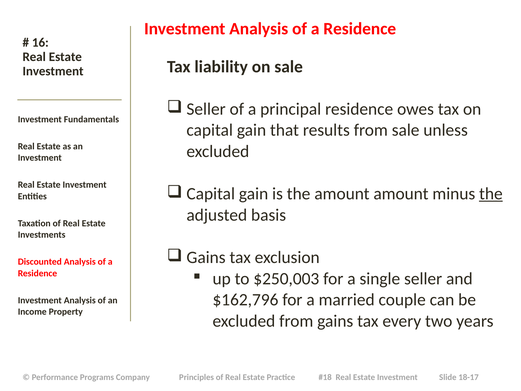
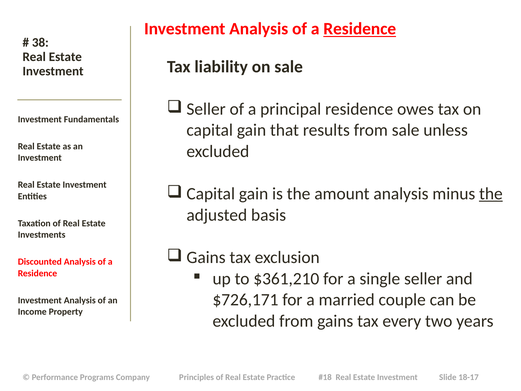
Residence at (360, 29) underline: none -> present
16: 16 -> 38
amount amount: amount -> analysis
$250,003: $250,003 -> $361,210
$162,796: $162,796 -> $726,171
